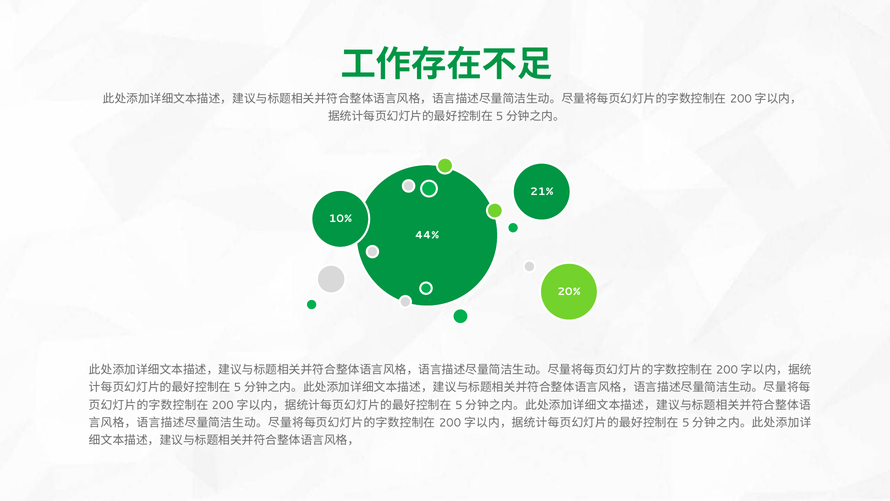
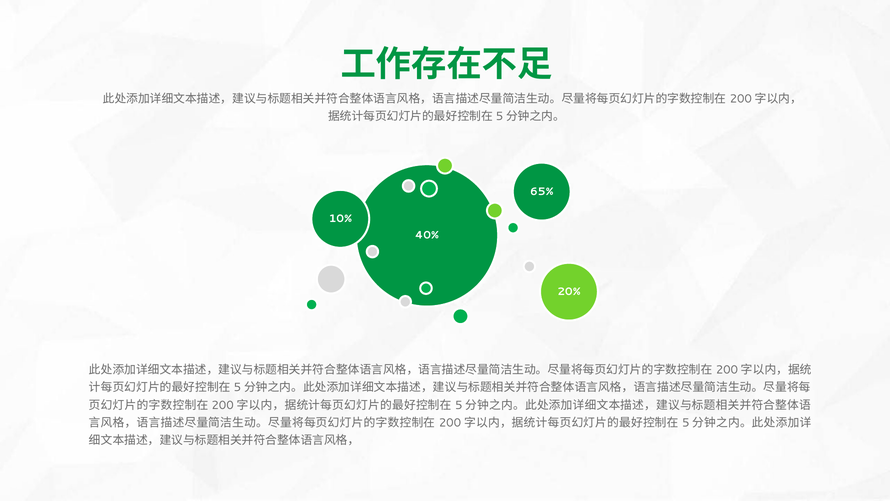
21%: 21% -> 65%
44%: 44% -> 40%
